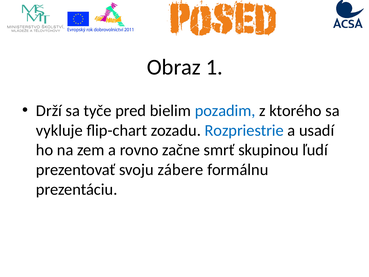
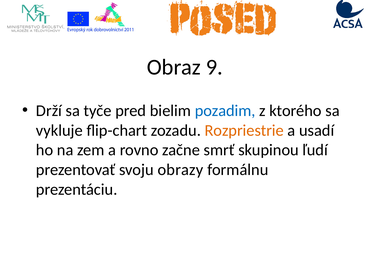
1: 1 -> 9
Rozpriestrie colour: blue -> orange
zábere: zábere -> obrazy
